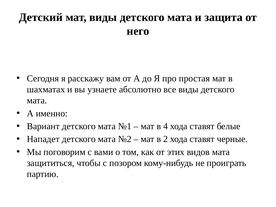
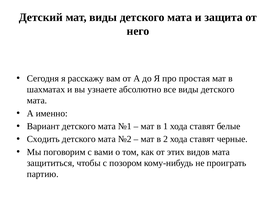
4: 4 -> 1
Нападет: Нападет -> Сходить
